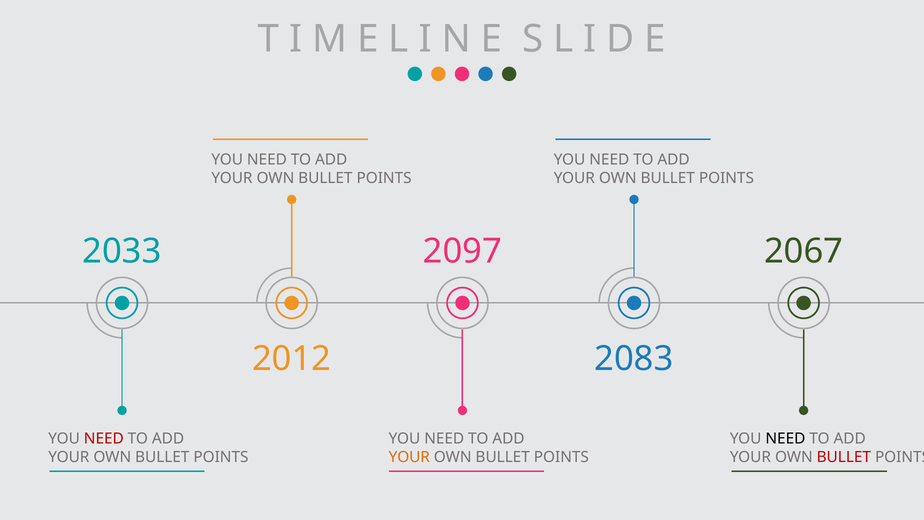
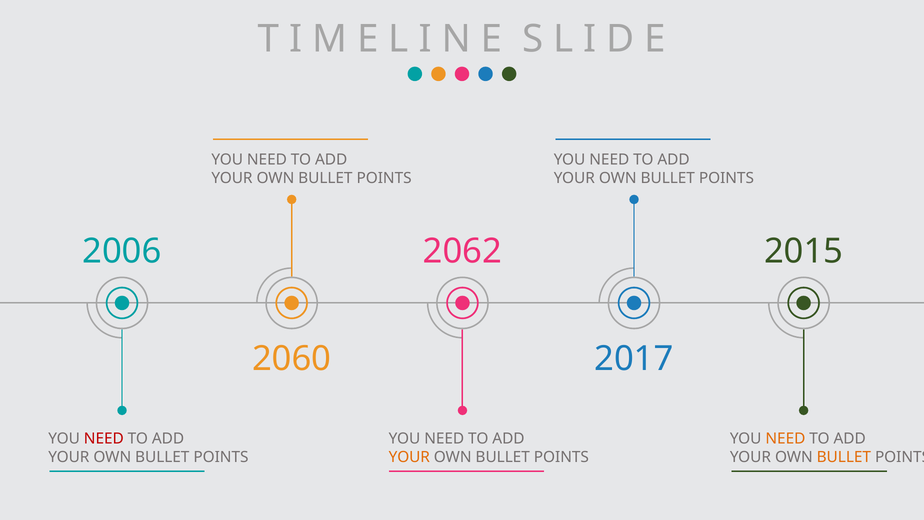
2033: 2033 -> 2006
2097: 2097 -> 2062
2067: 2067 -> 2015
2012: 2012 -> 2060
2083: 2083 -> 2017
NEED at (785, 438) colour: black -> orange
BULLET at (844, 457) colour: red -> orange
